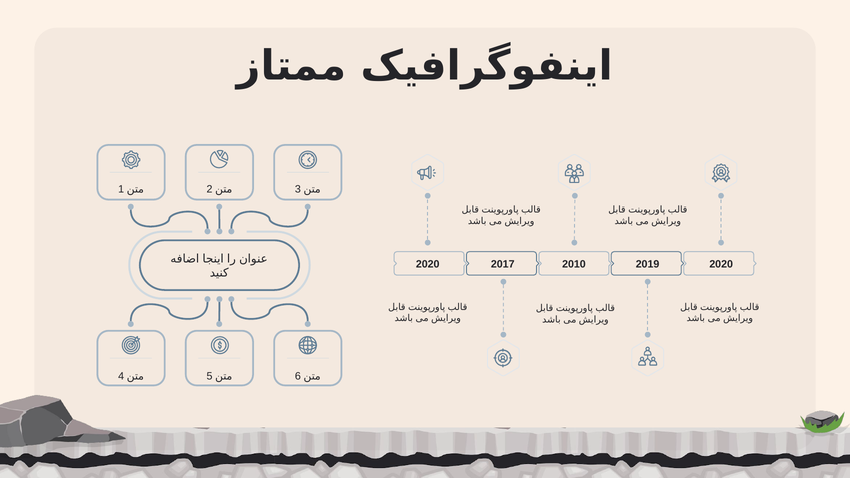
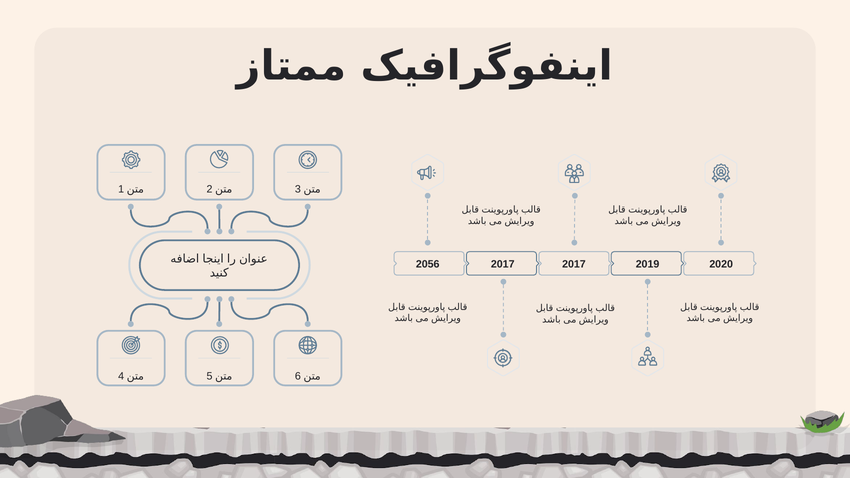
2020 at (428, 264): 2020 -> 2056
2017 2010: 2010 -> 2017
